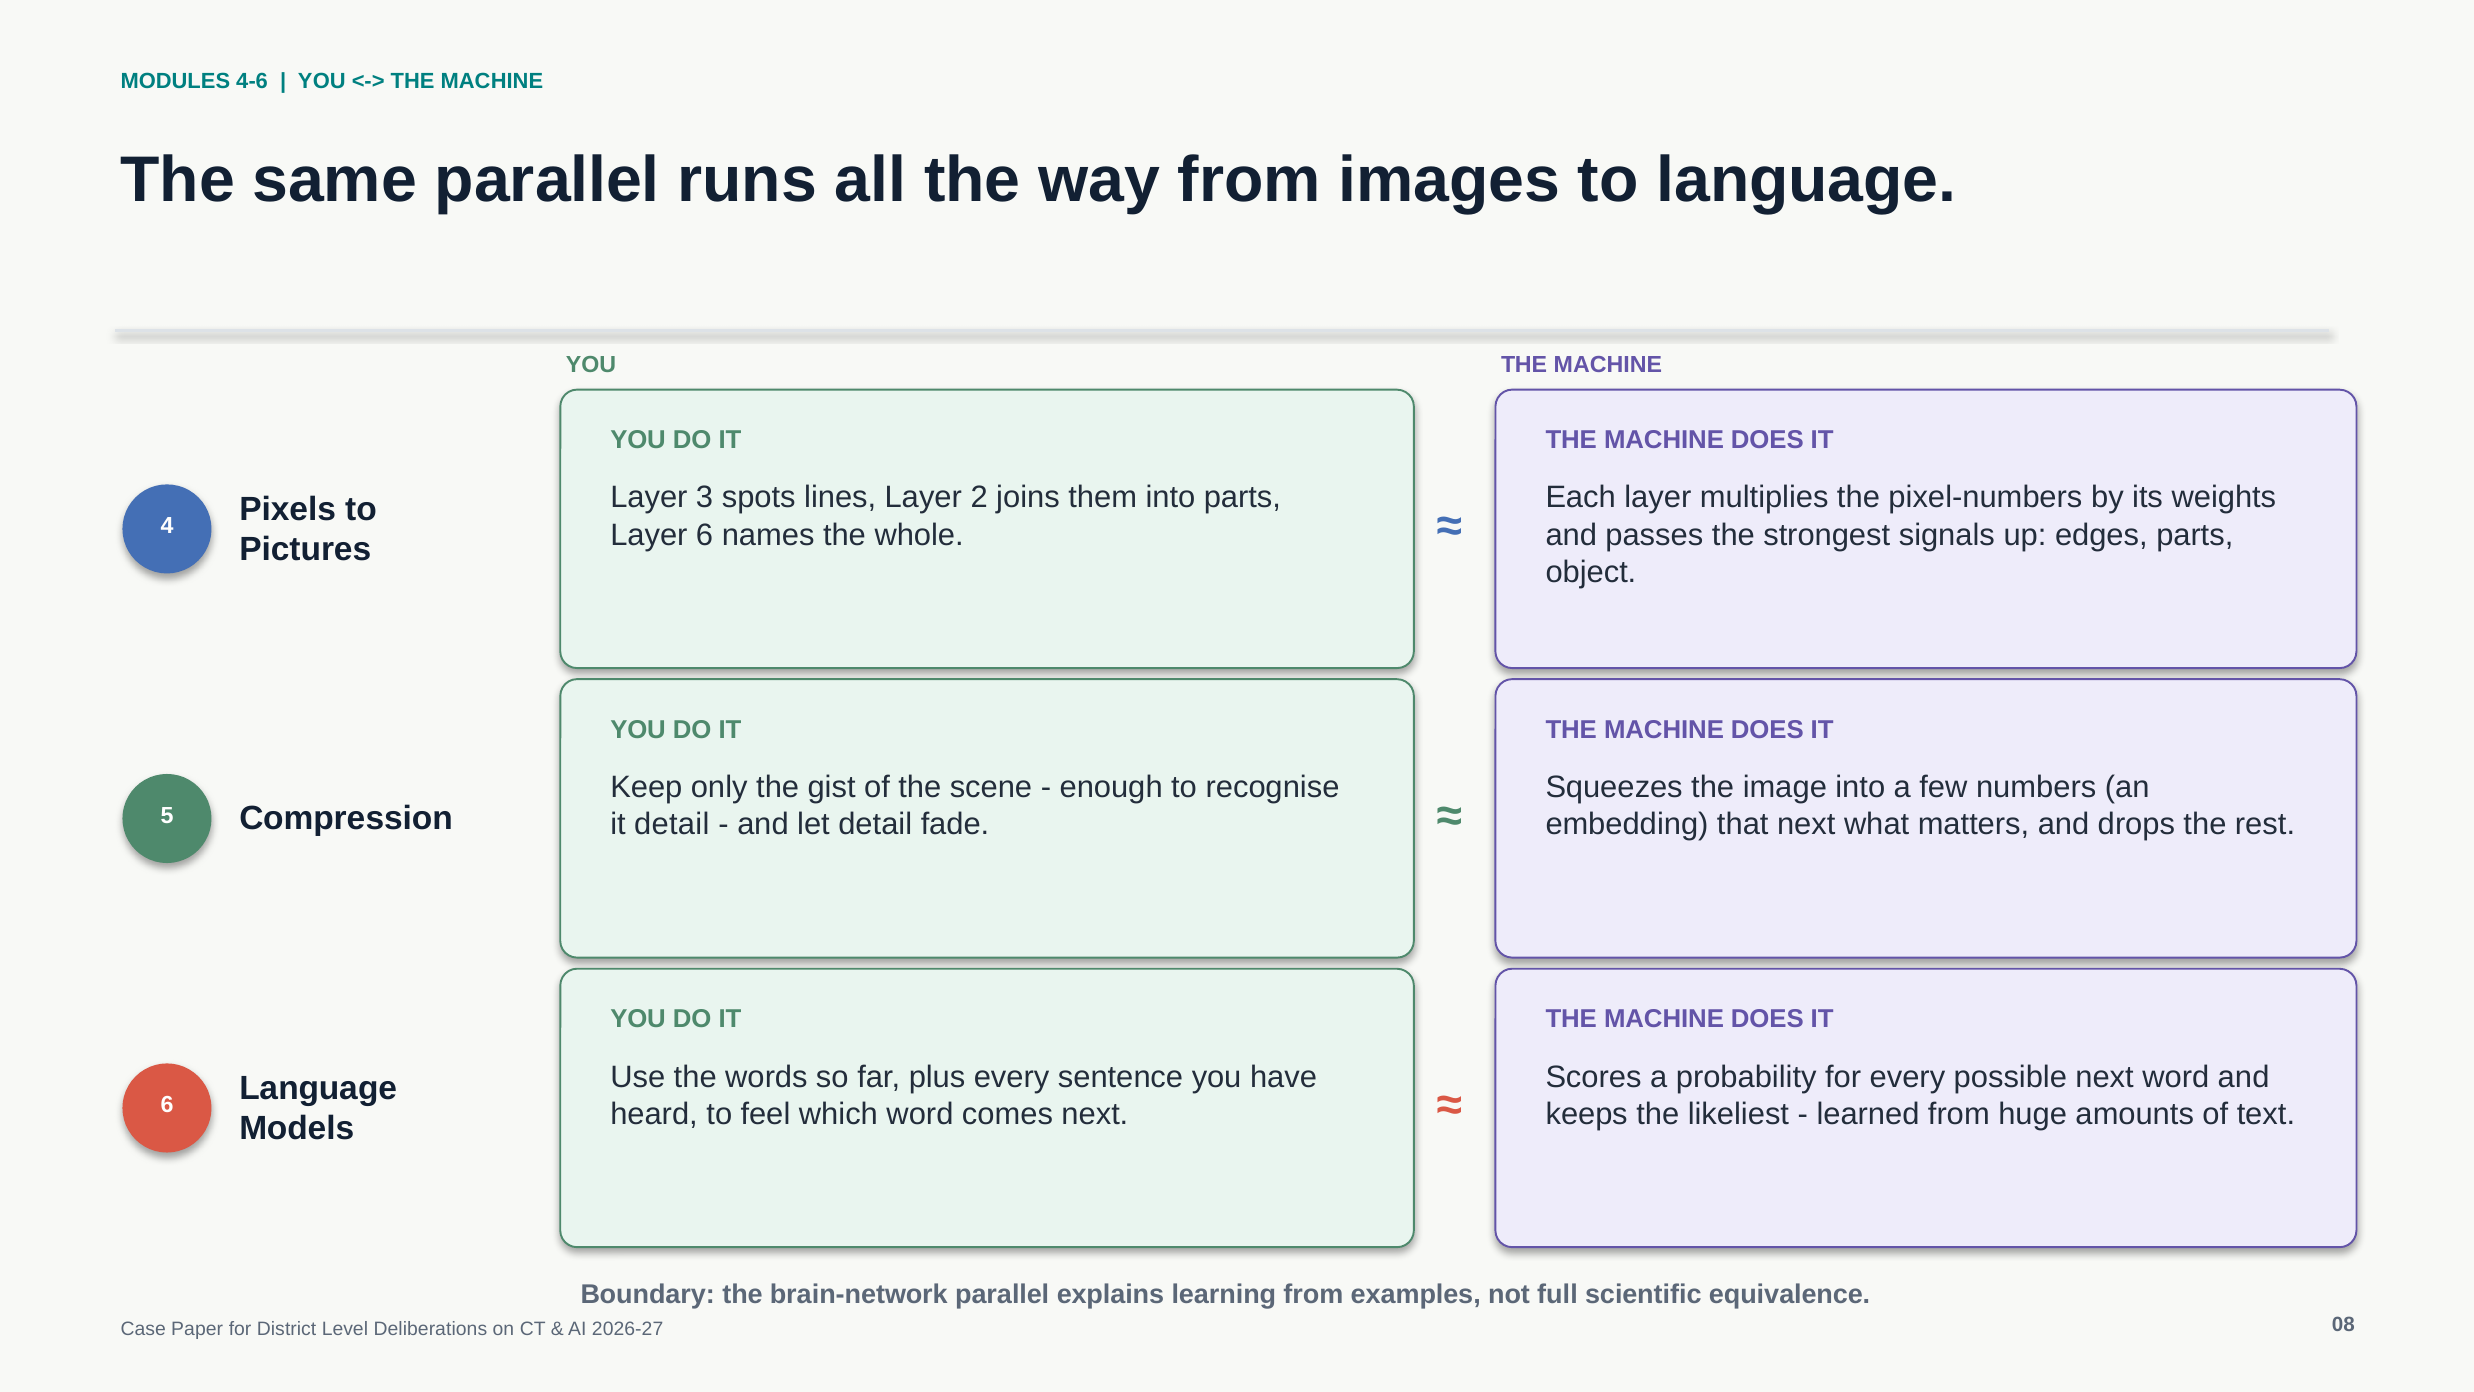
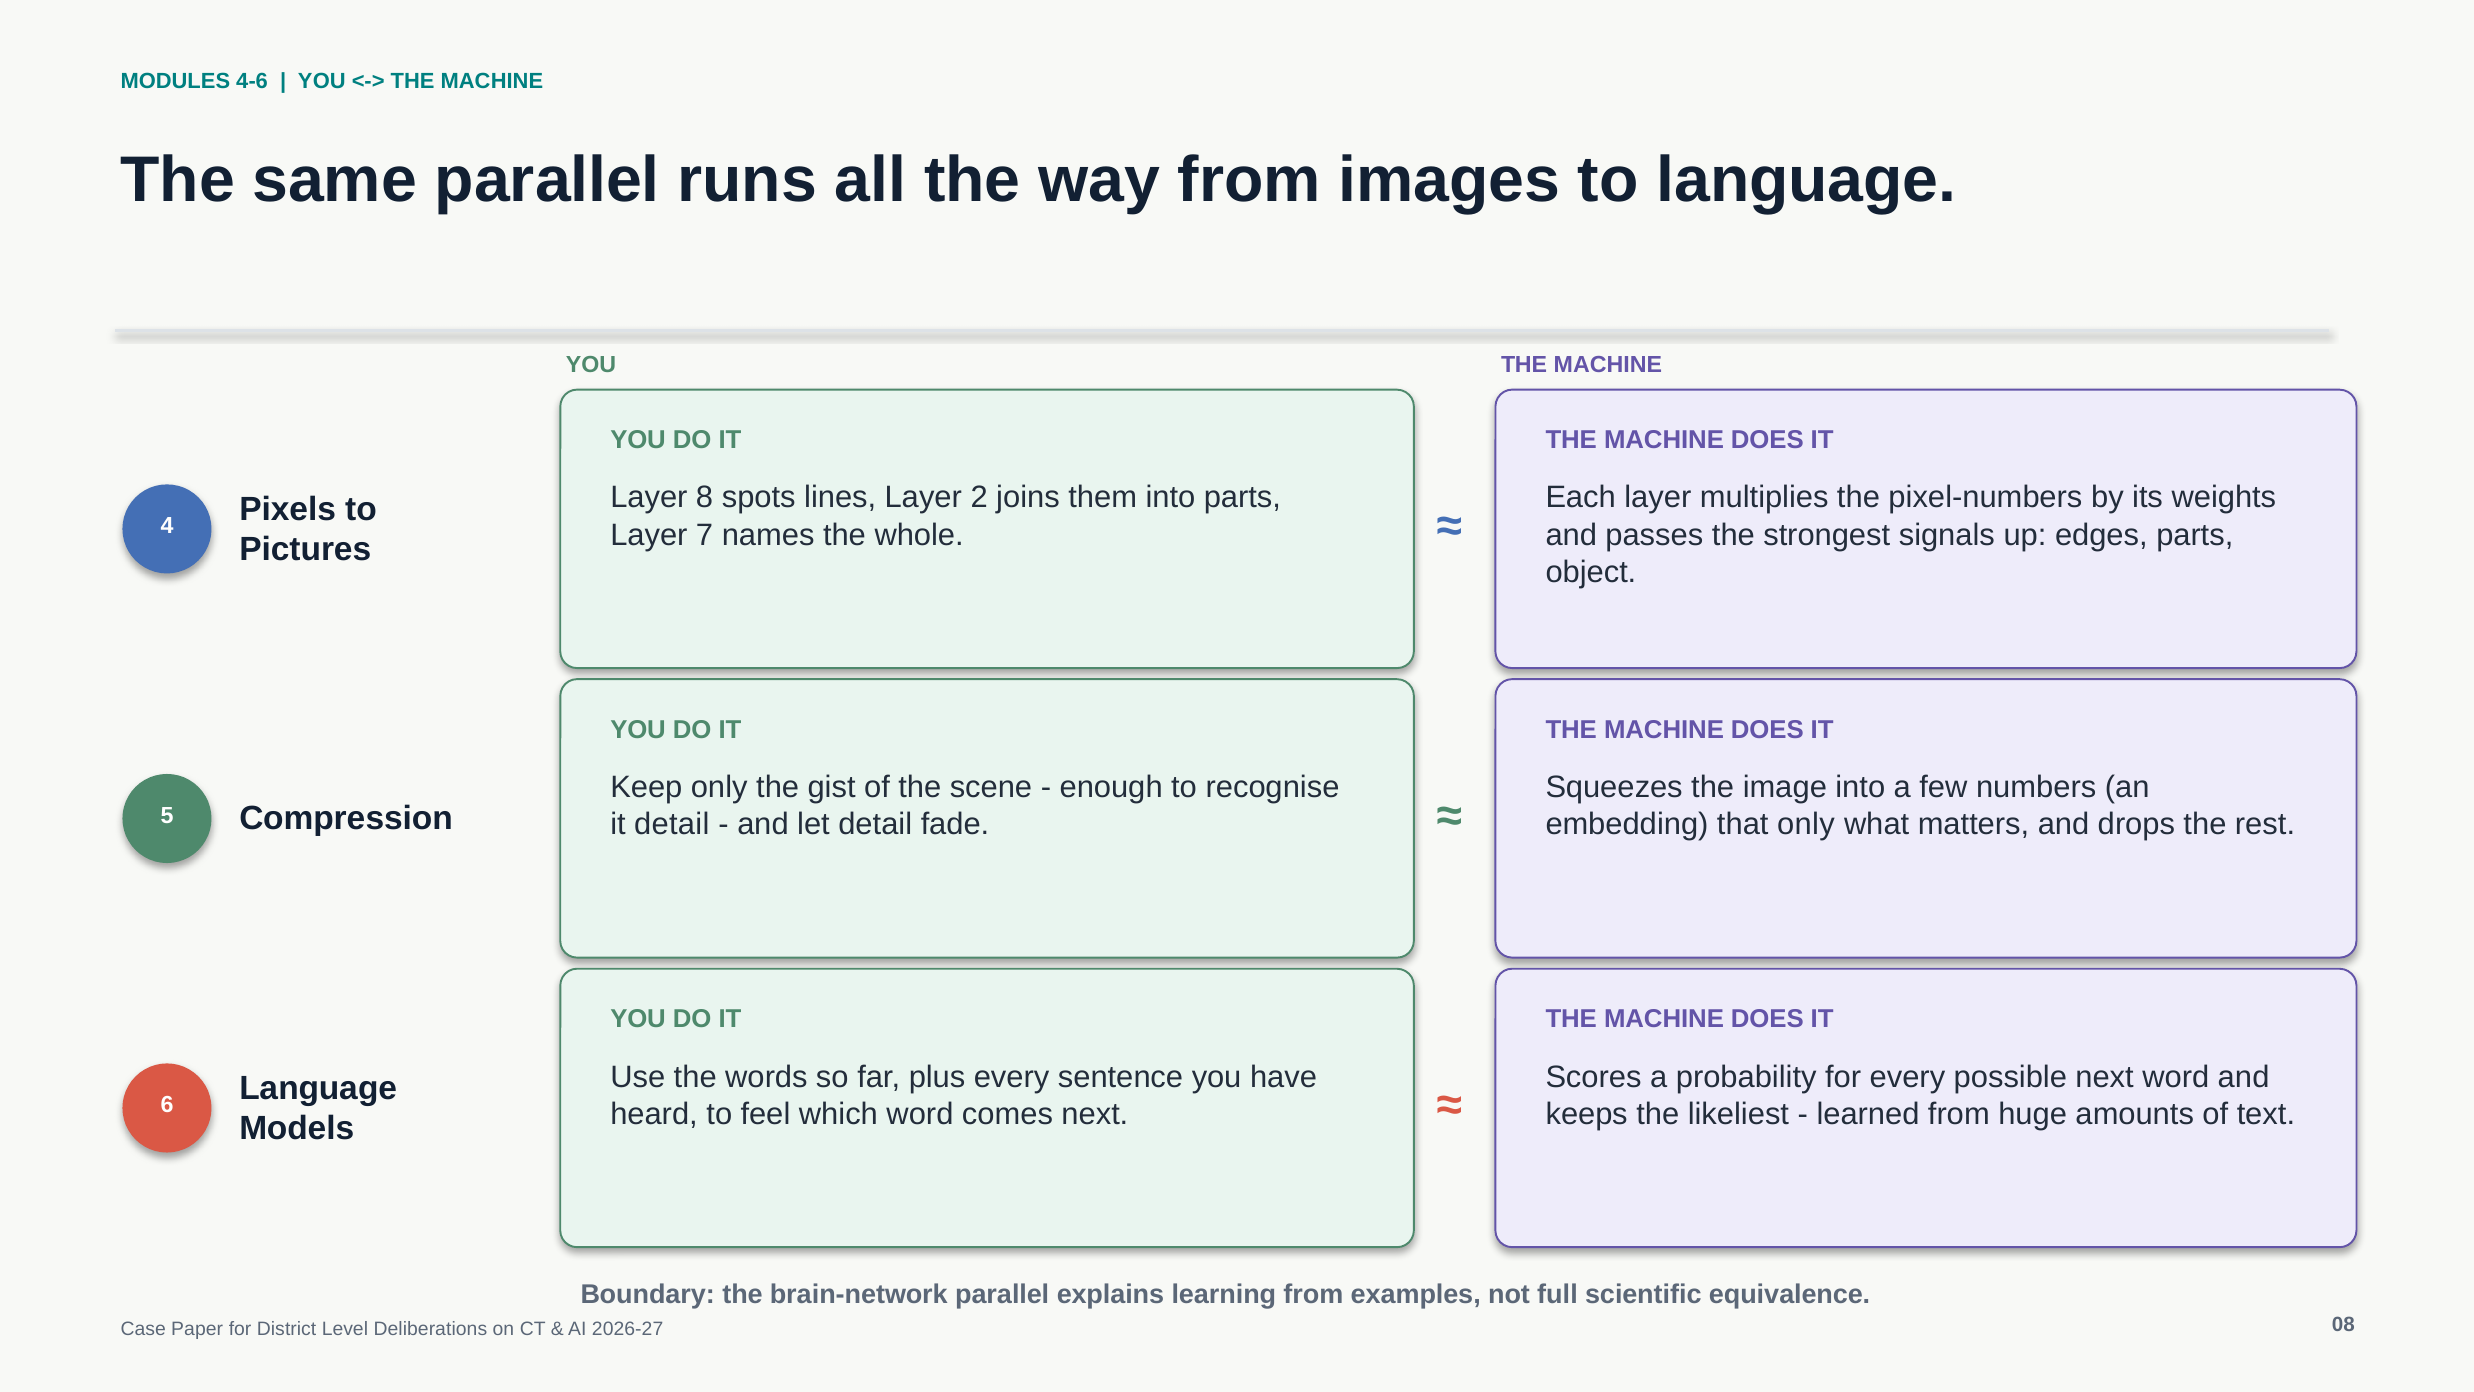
3: 3 -> 8
Layer 6: 6 -> 7
that next: next -> only
